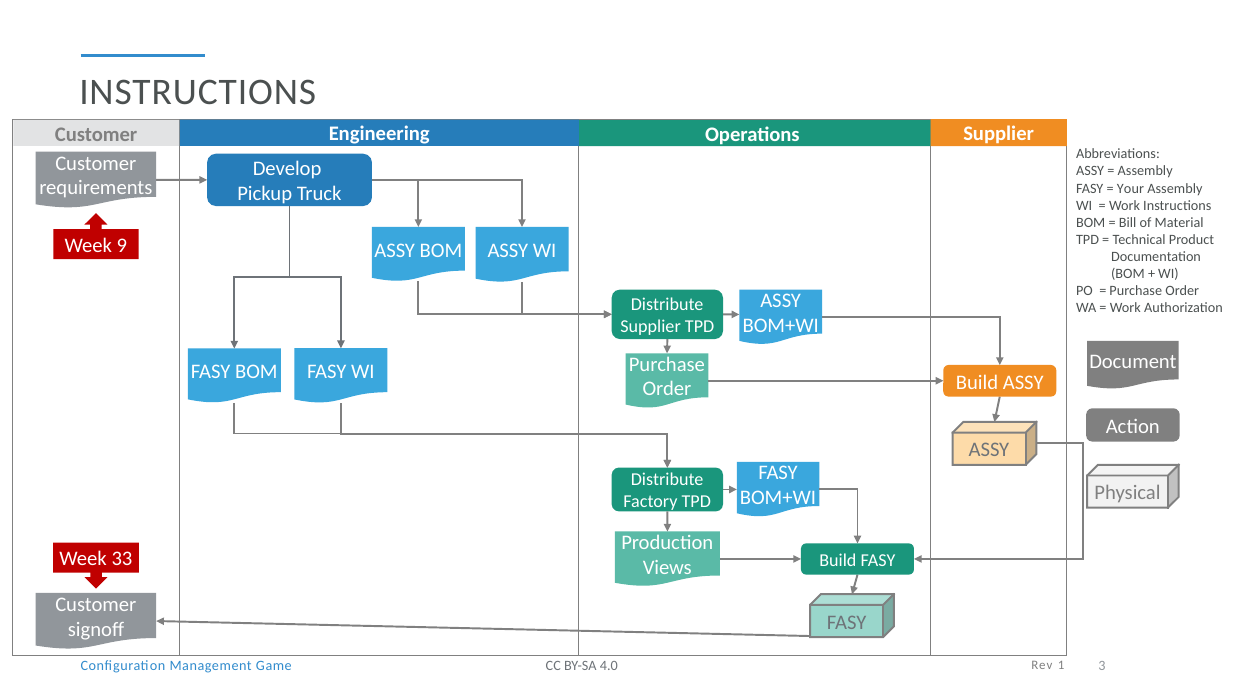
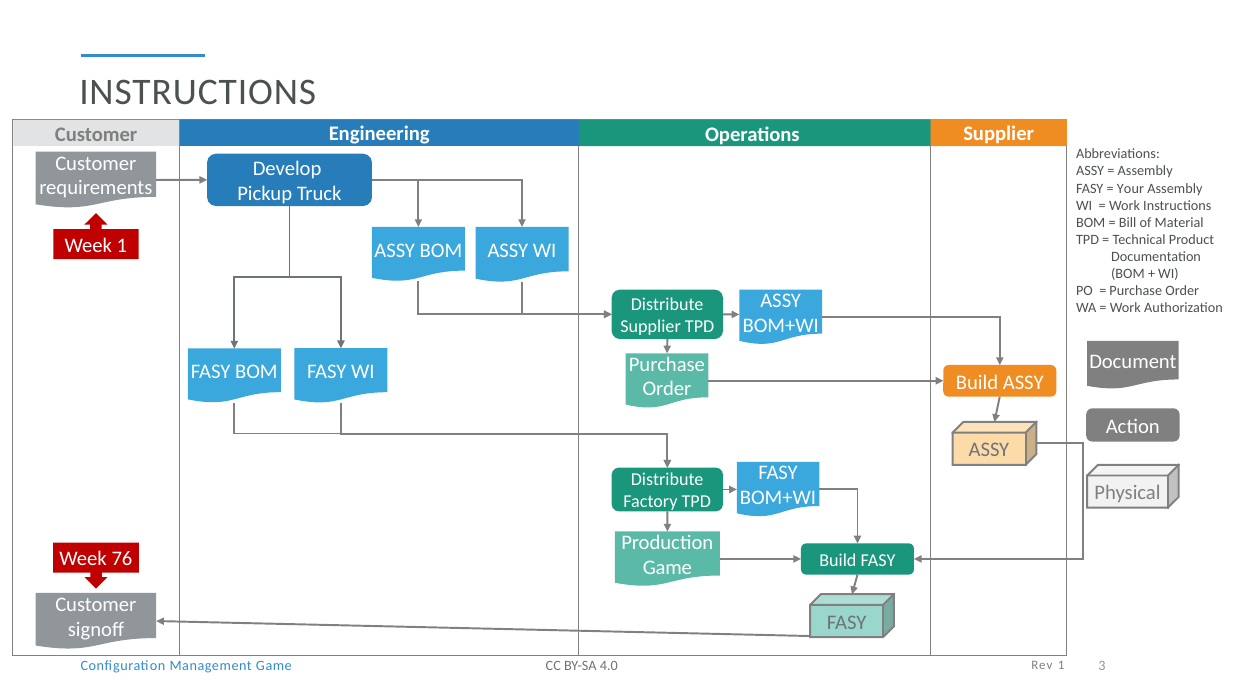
Week 9: 9 -> 1
33: 33 -> 76
Views at (667, 567): Views -> Game
